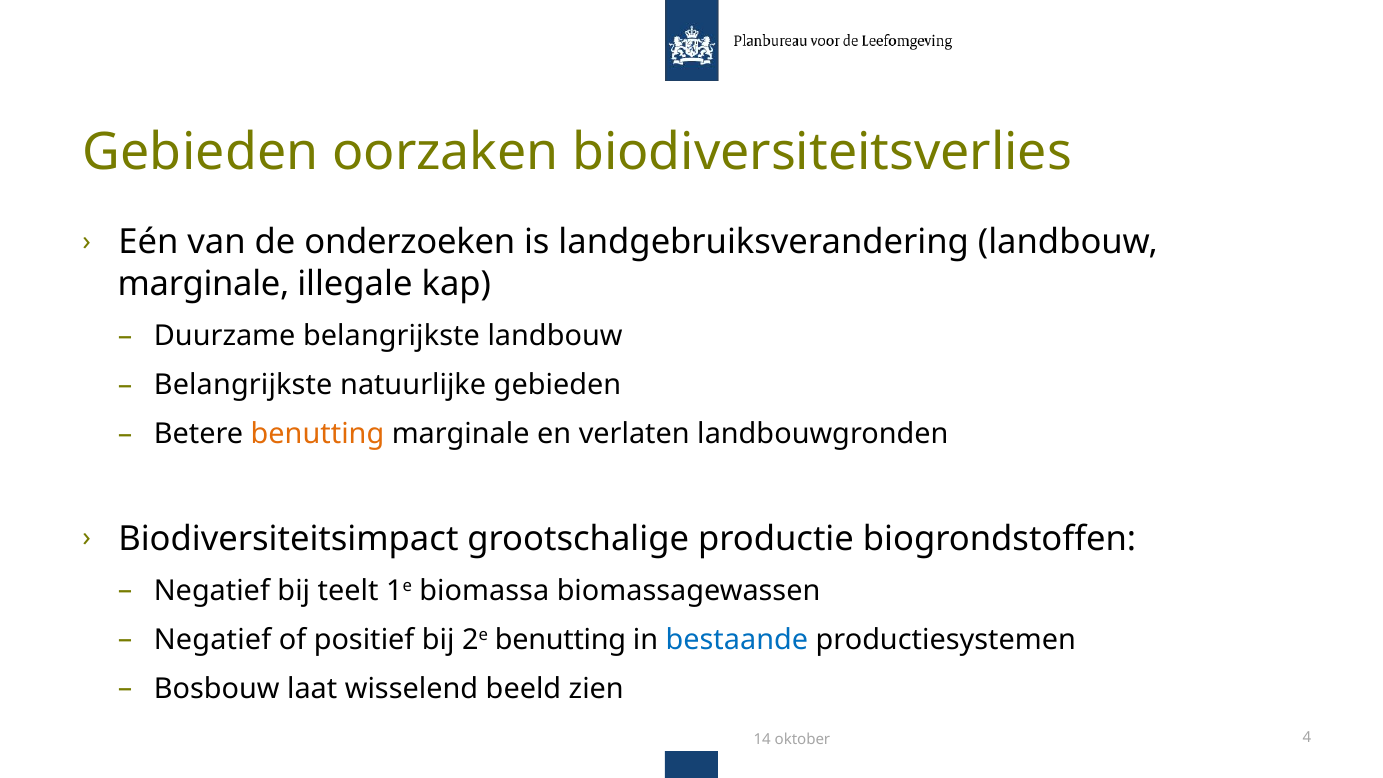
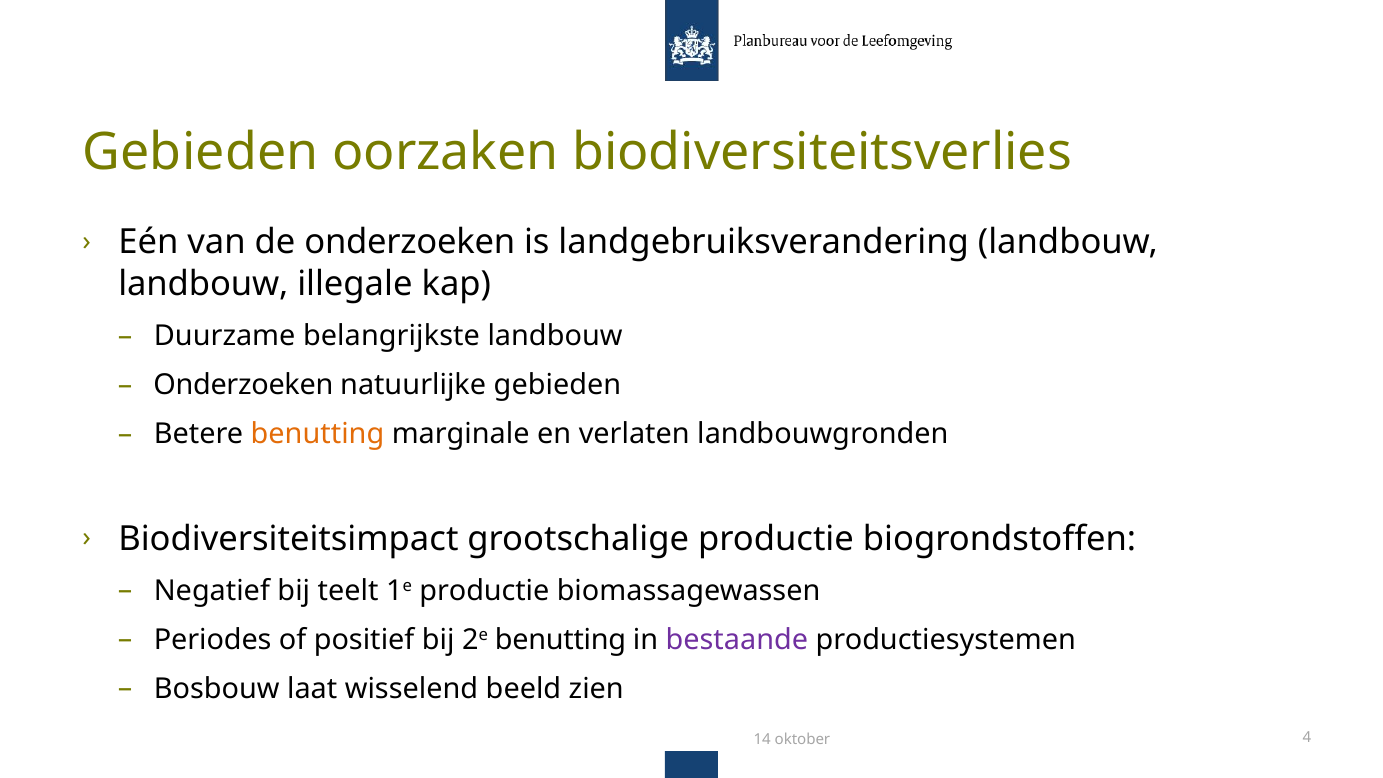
marginale at (204, 284): marginale -> landbouw
Belangrijkste at (243, 385): Belangrijkste -> Onderzoeken
1e biomassa: biomassa -> productie
Negatief at (213, 640): Negatief -> Periodes
bestaande colour: blue -> purple
